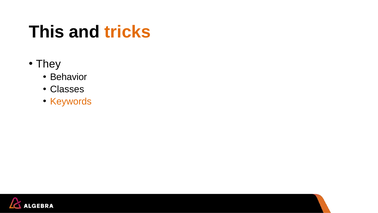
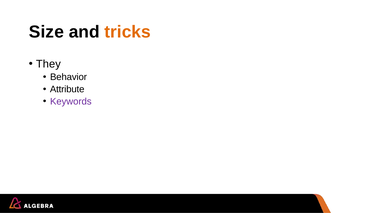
This: This -> Size
Classes: Classes -> Attribute
Keywords colour: orange -> purple
